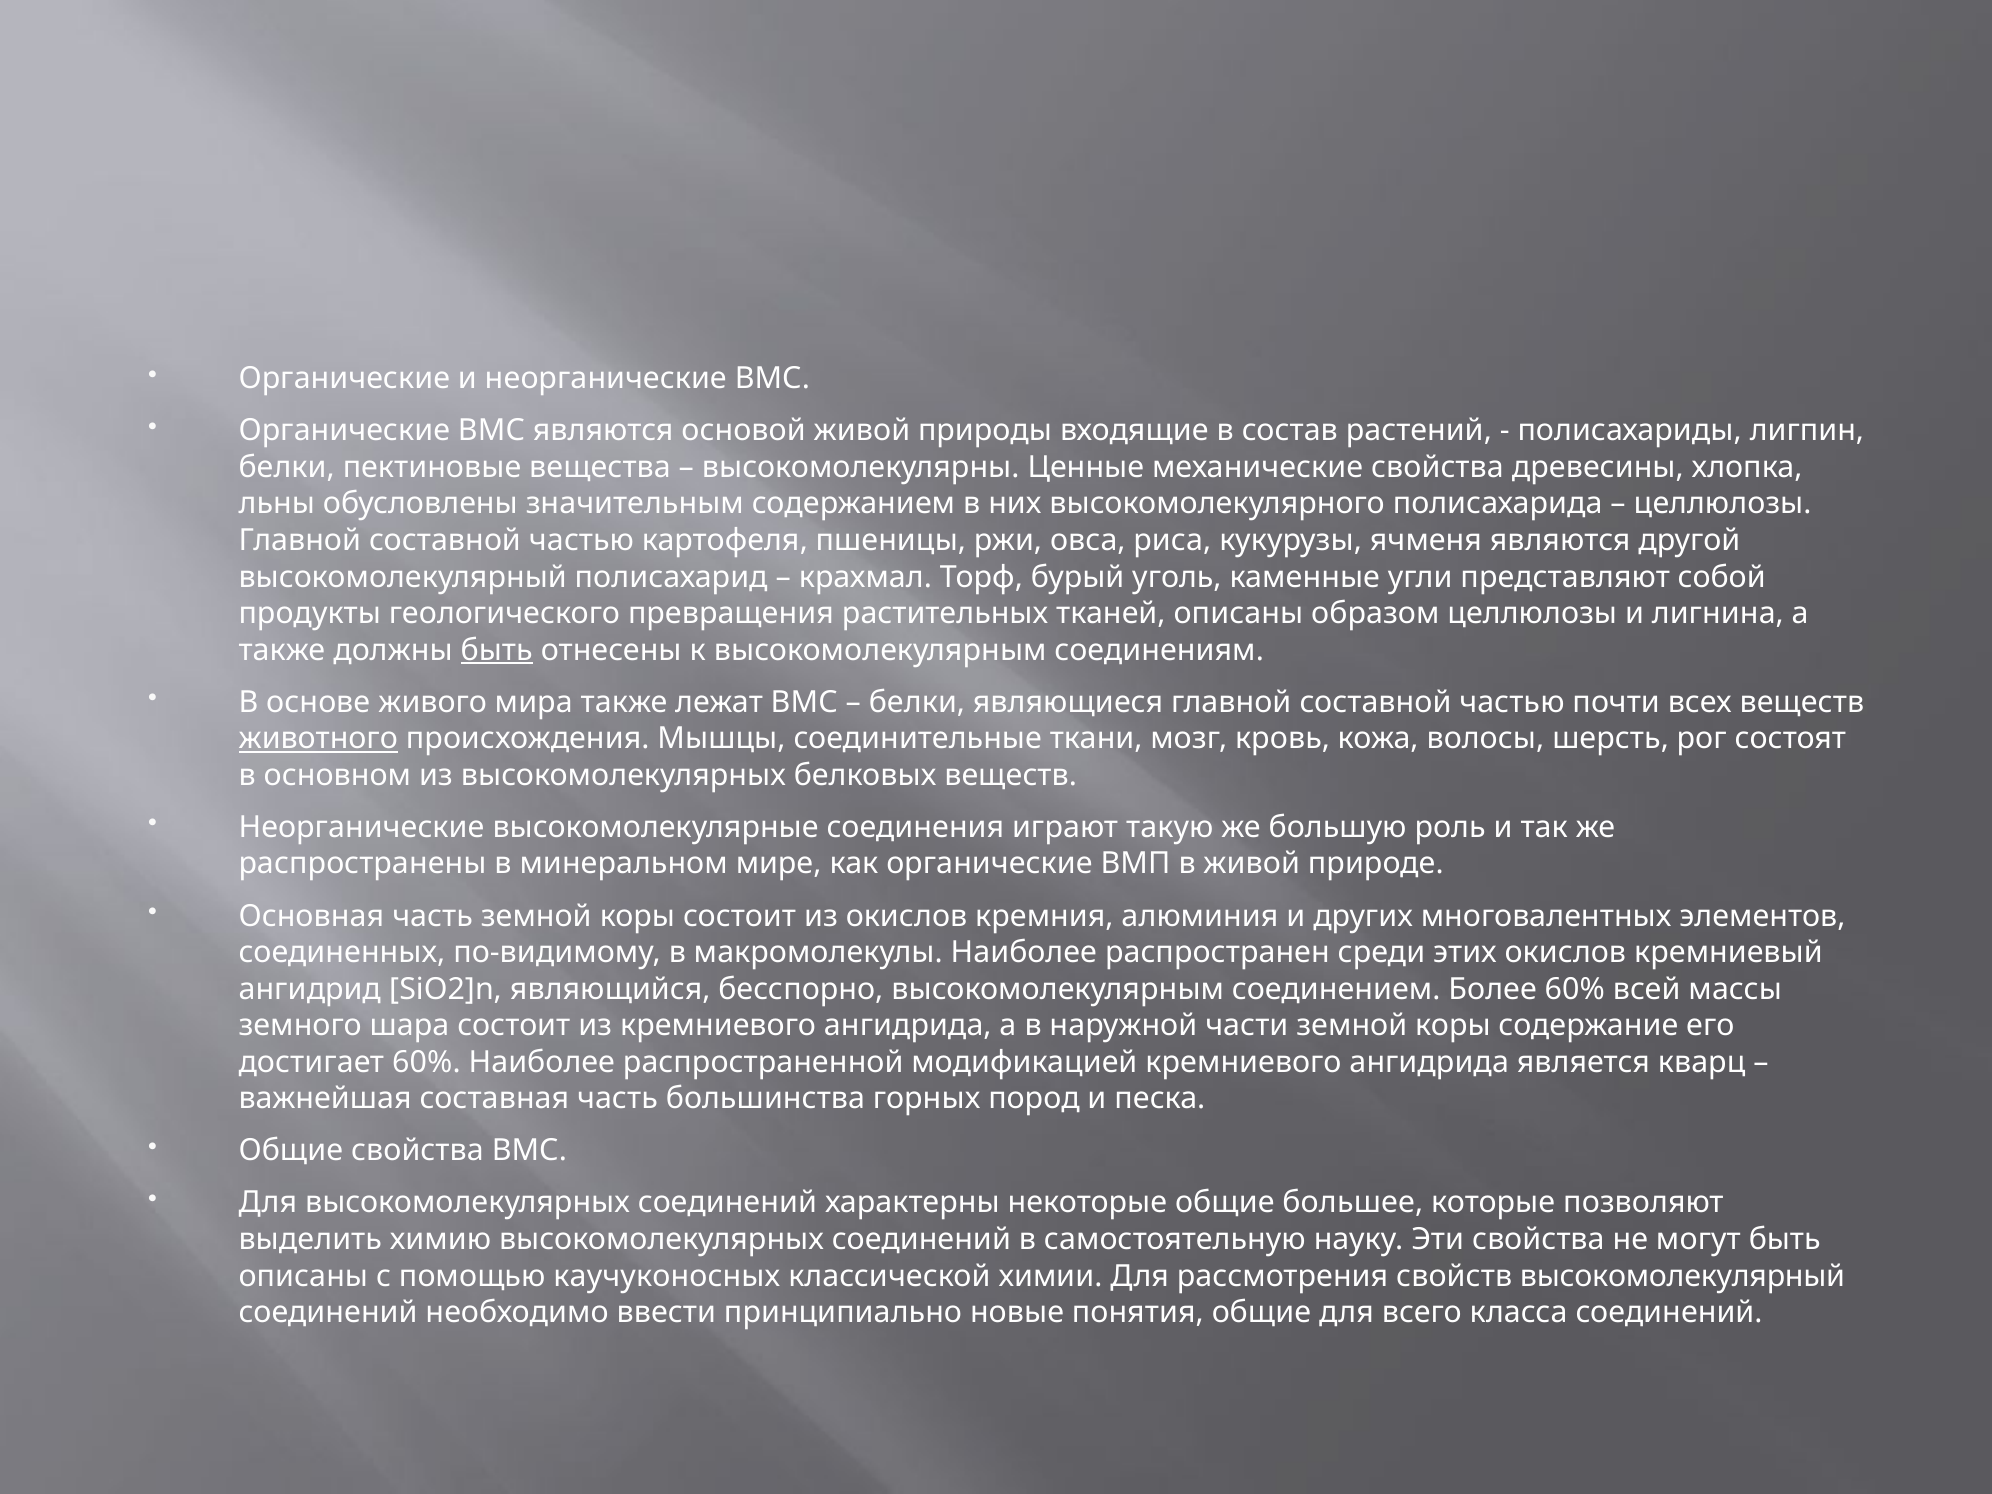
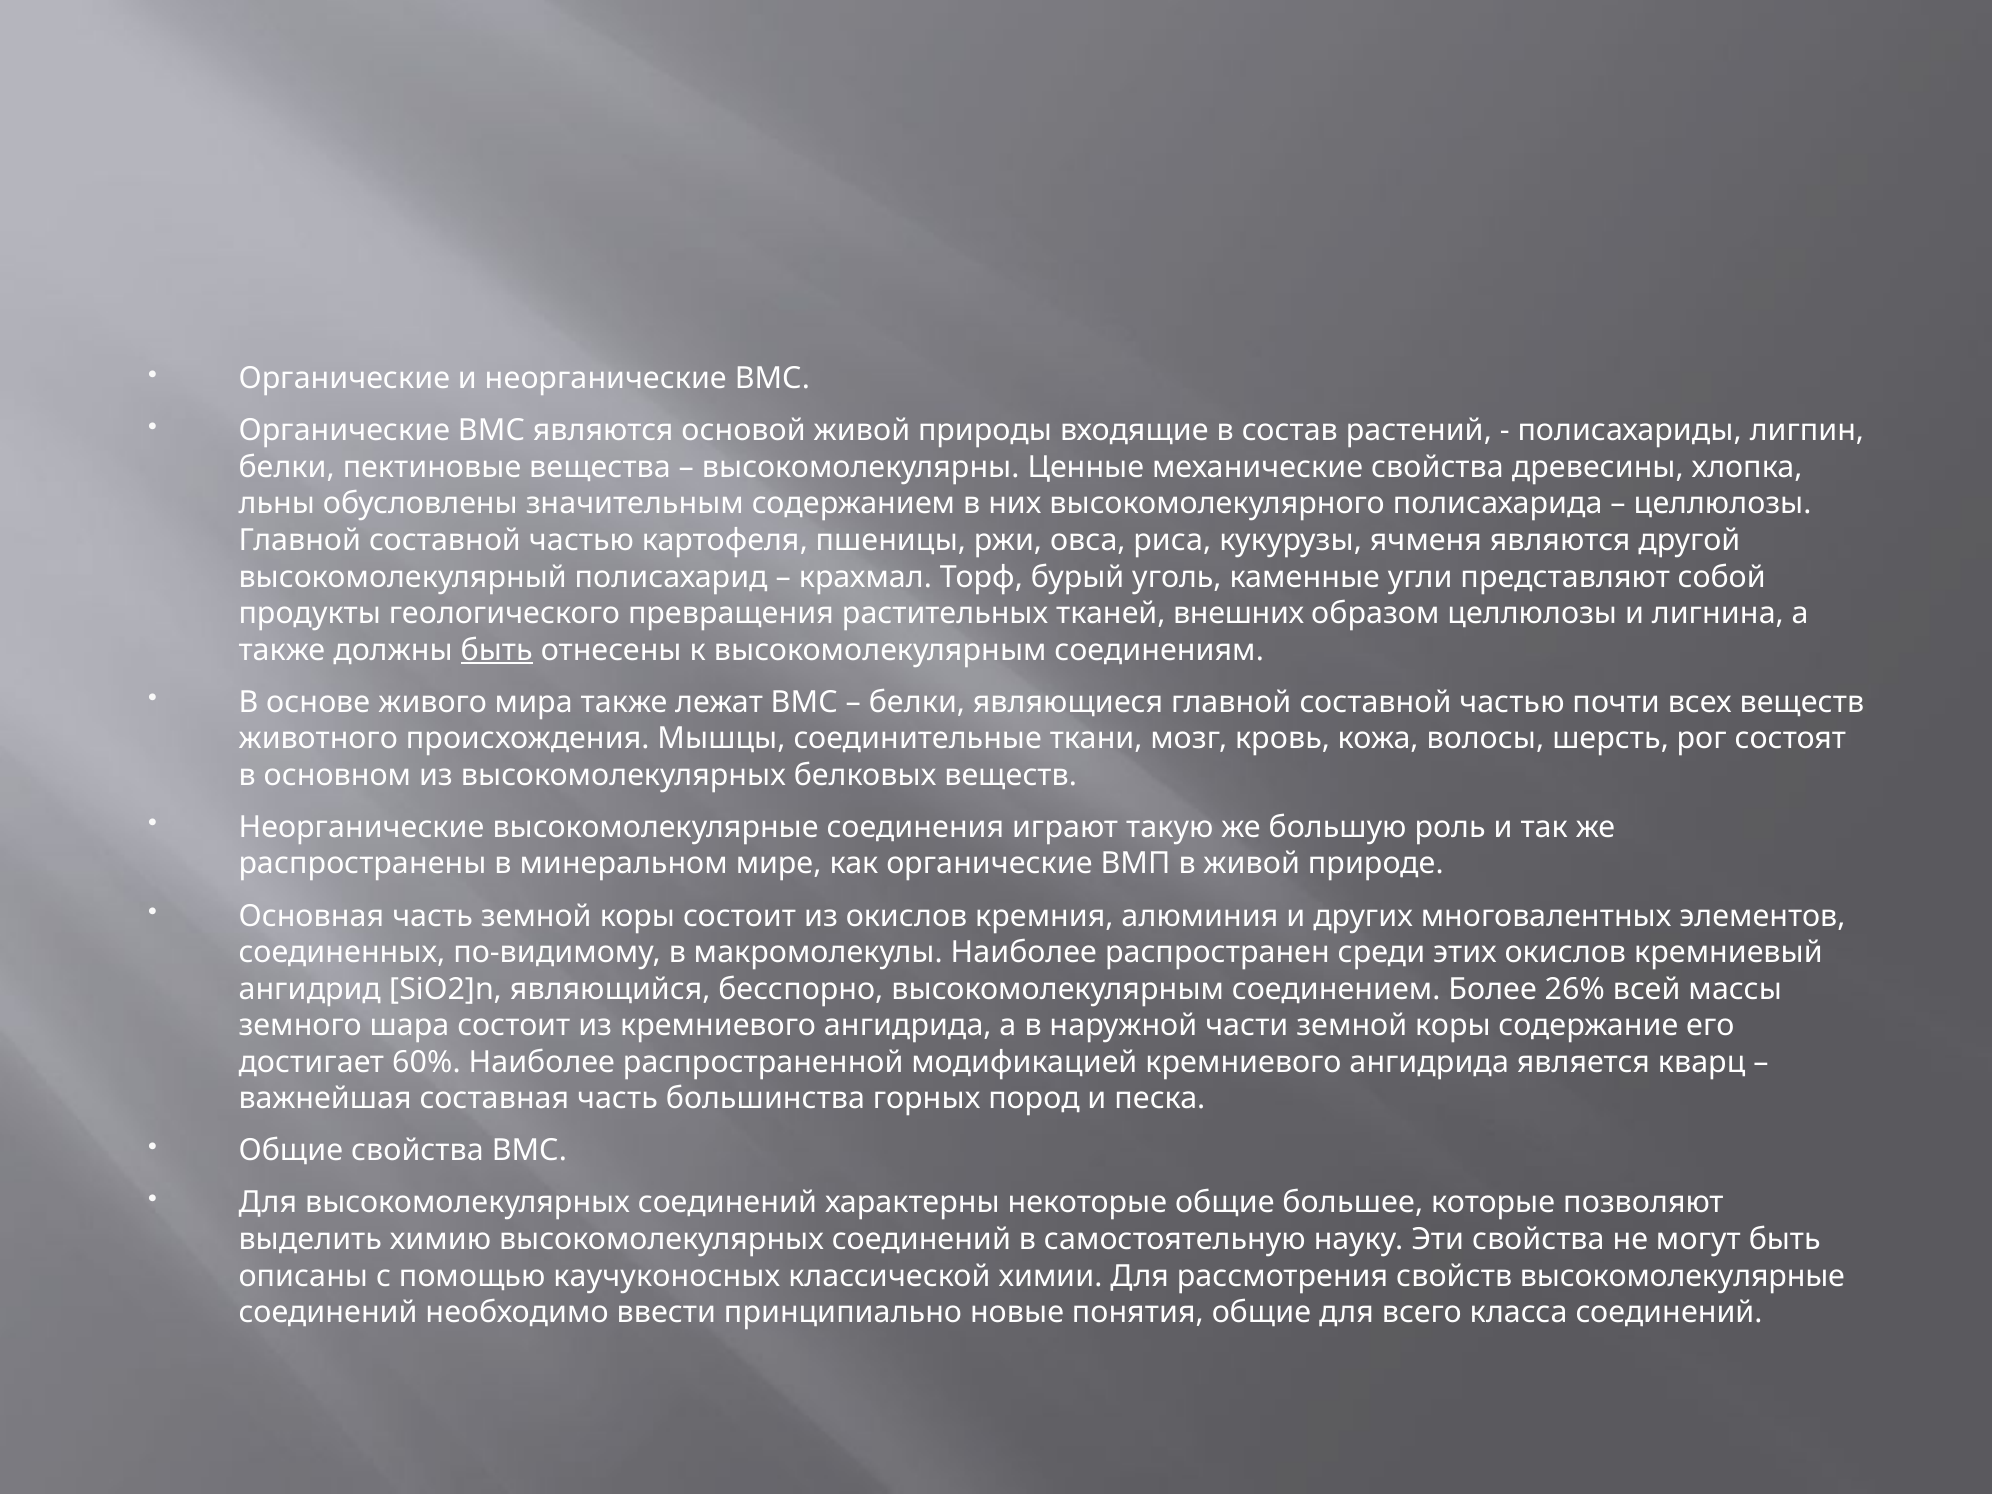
тканей описаны: описаны -> внешних
животного underline: present -> none
Более 60%: 60% -> 26%
свойств высокомолекулярный: высокомолекулярный -> высокомолекулярные
